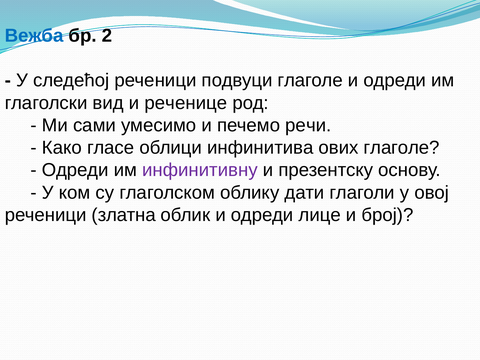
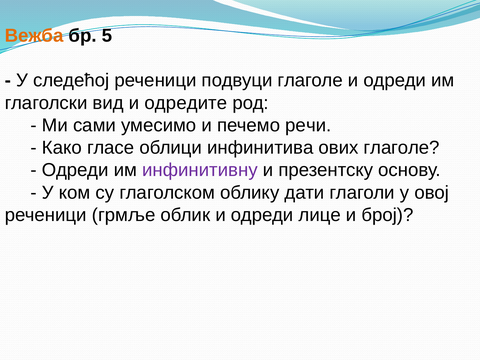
Вежба colour: blue -> orange
2: 2 -> 5
реченице: реченице -> одредите
златна: златна -> грмље
